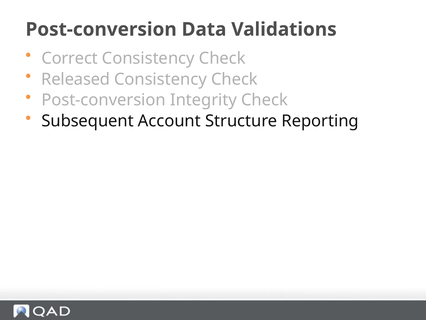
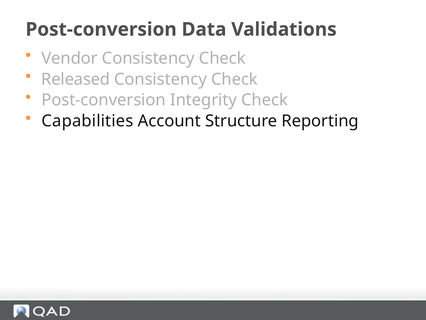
Correct: Correct -> Vendor
Subsequent: Subsequent -> Capabilities
